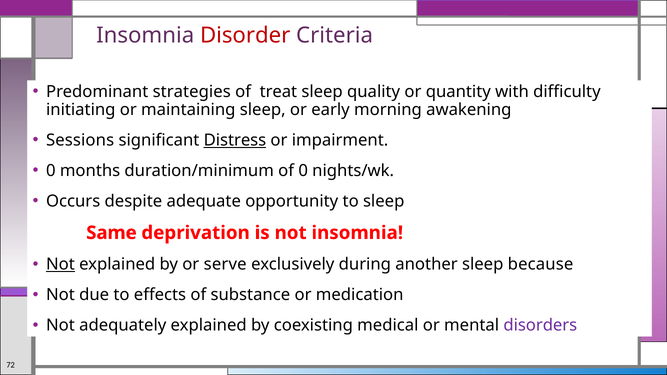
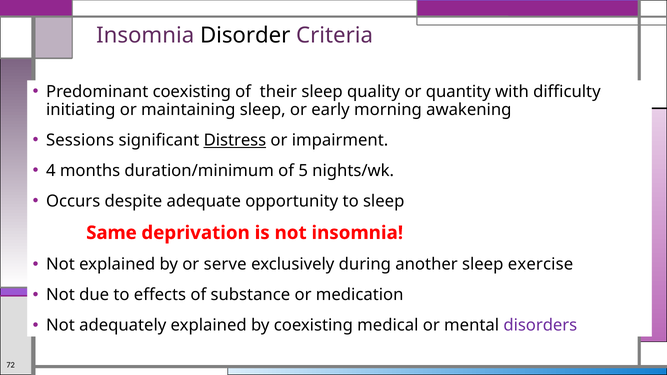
Disorder colour: red -> black
Predominant strategies: strategies -> coexisting
treat: treat -> their
0 at (51, 171): 0 -> 4
of 0: 0 -> 5
Not at (60, 265) underline: present -> none
because: because -> exercise
